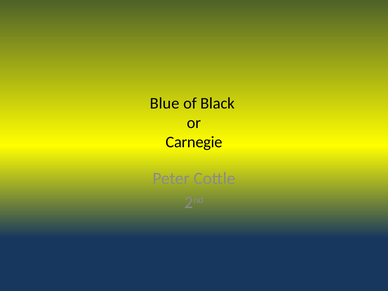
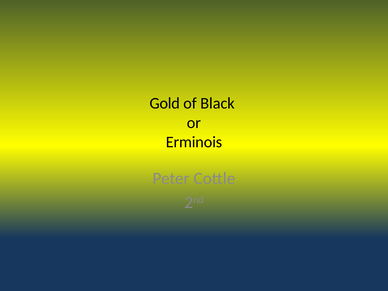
Blue: Blue -> Gold
Carnegie: Carnegie -> Erminois
